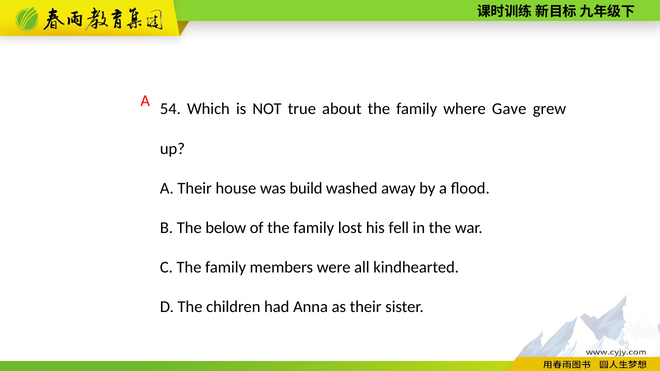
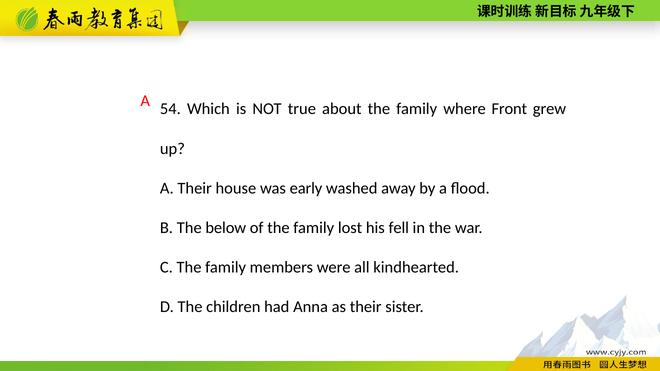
Gave: Gave -> Front
build: build -> early
